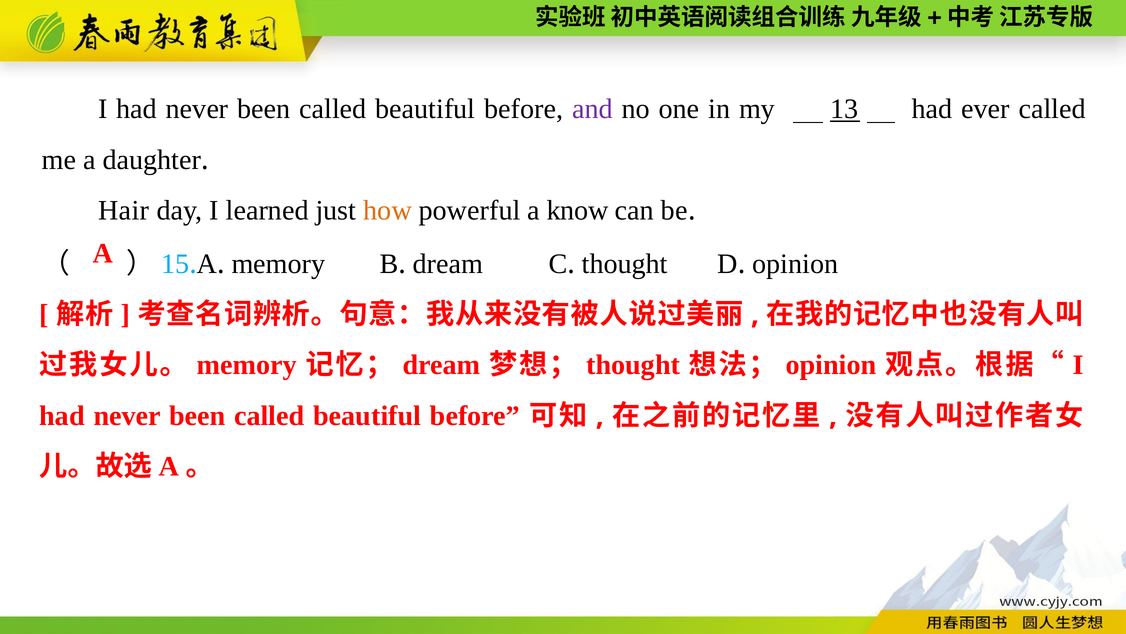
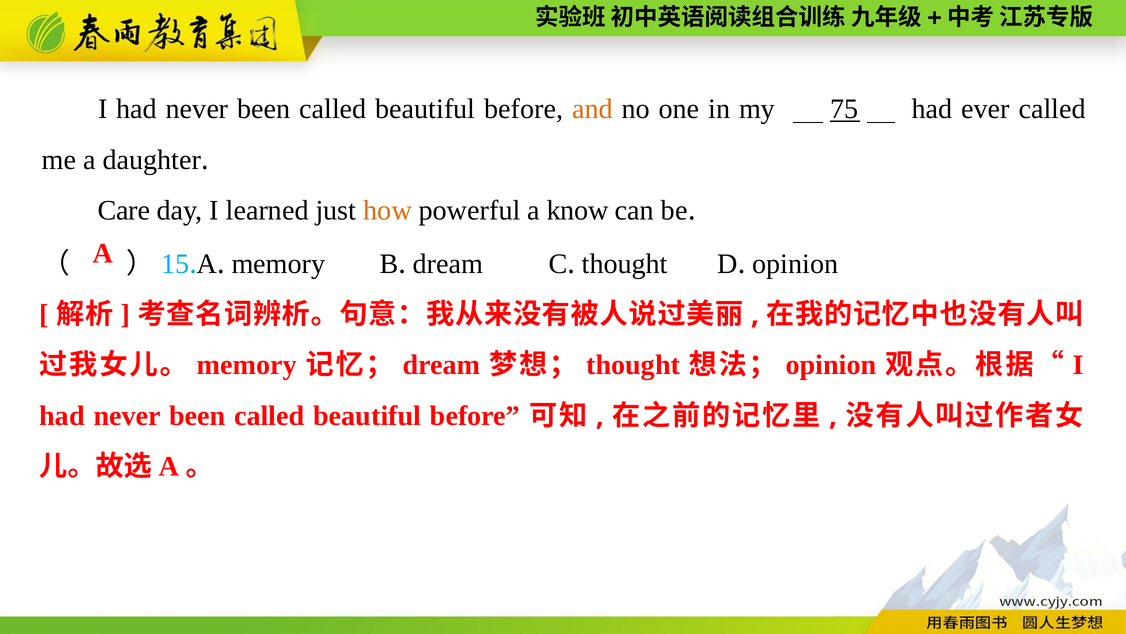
and colour: purple -> orange
13: 13 -> 75
Hair: Hair -> Care
